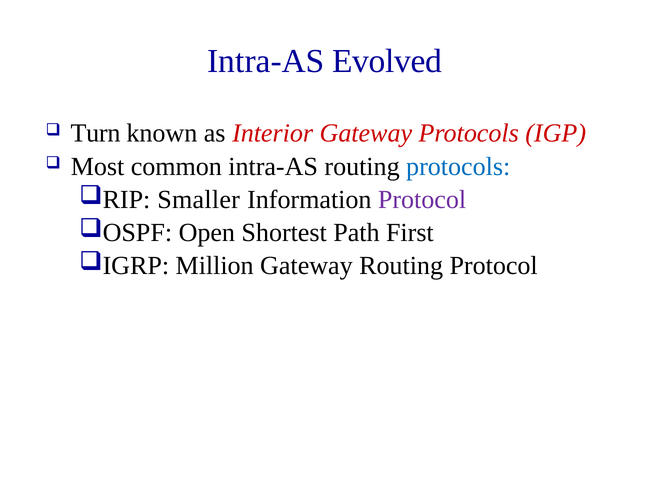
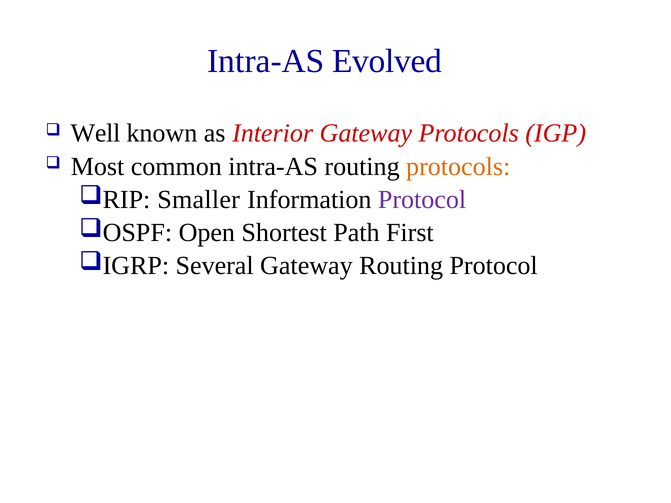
Turn: Turn -> Well
protocols at (458, 167) colour: blue -> orange
Million: Million -> Several
